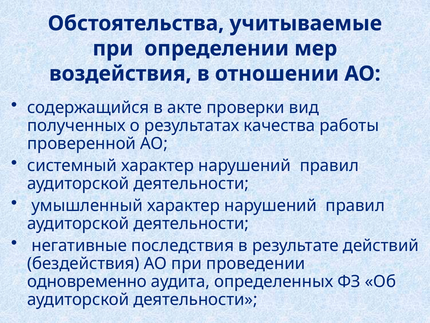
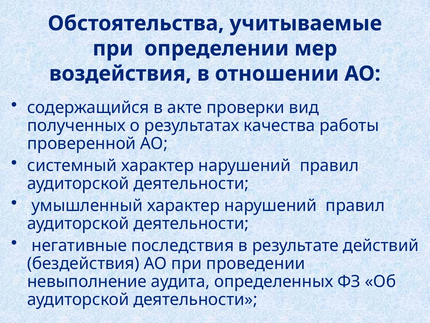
одновременно: одновременно -> невыполнение
